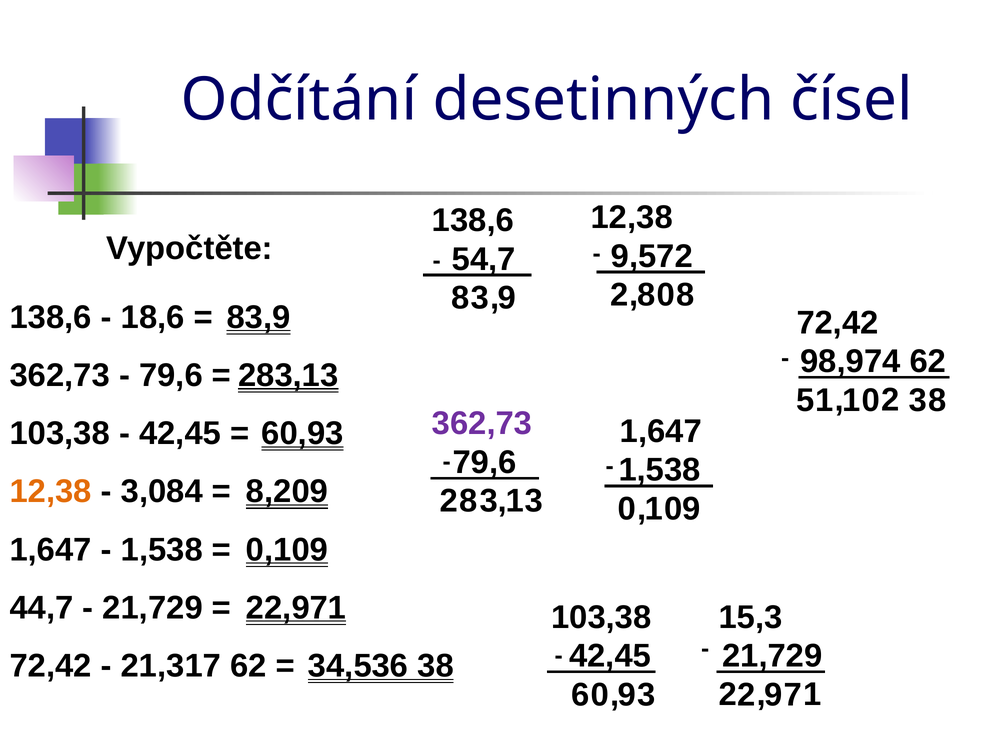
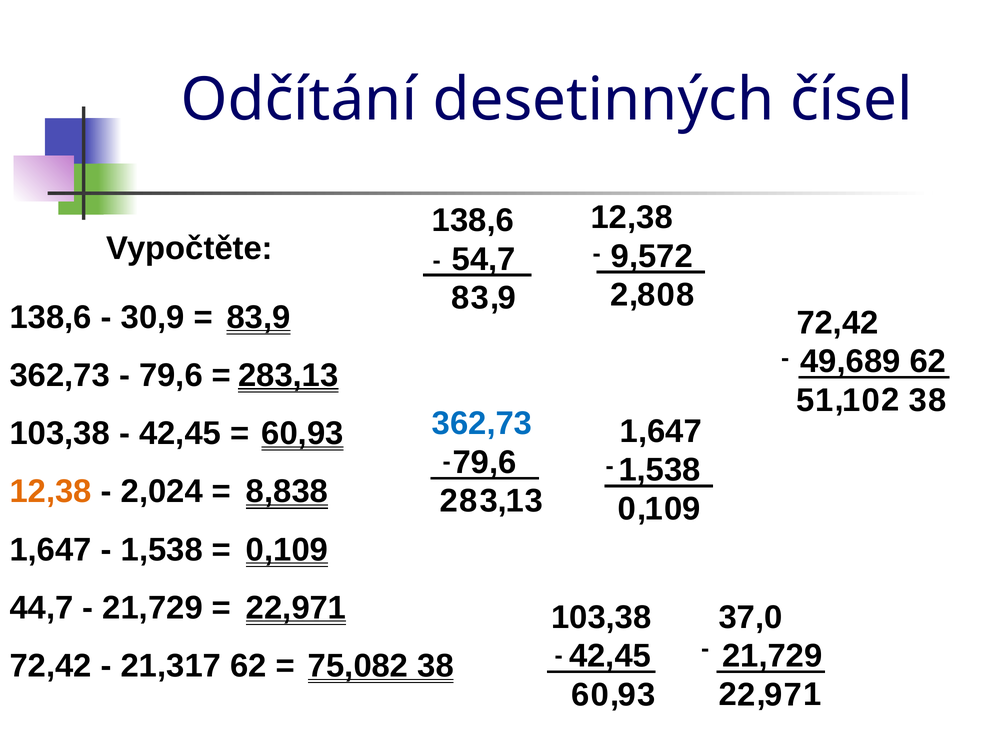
18,6: 18,6 -> 30,9
98,974: 98,974 -> 49,689
362,73 at (482, 424) colour: purple -> blue
3,084: 3,084 -> 2,024
8,209: 8,209 -> 8,838
15,3: 15,3 -> 37,0
34,536: 34,536 -> 75,082
